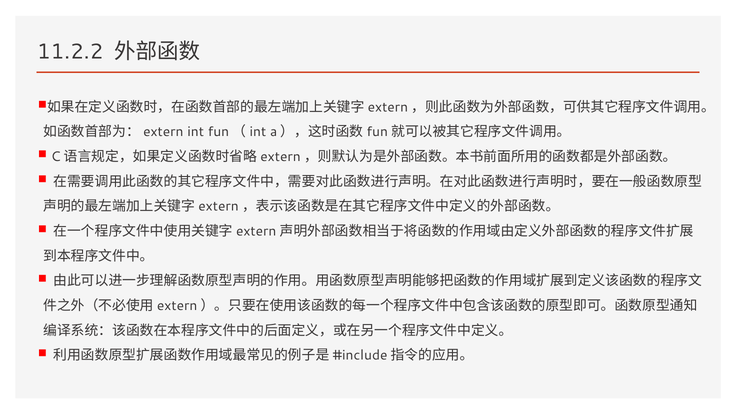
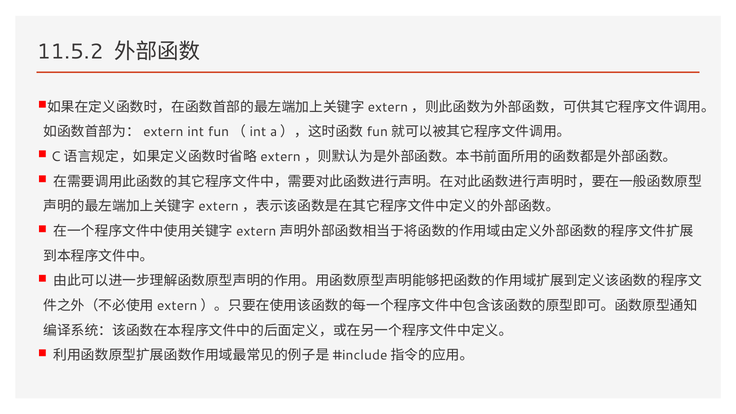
11.2.2: 11.2.2 -> 11.5.2
